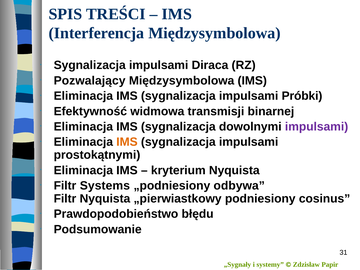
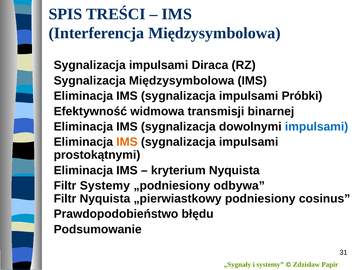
Pozwalający at (90, 81): Pozwalający -> Sygnalizacja
impulsami at (317, 127) colour: purple -> blue
Filtr Systems: Systems -> Systemy
